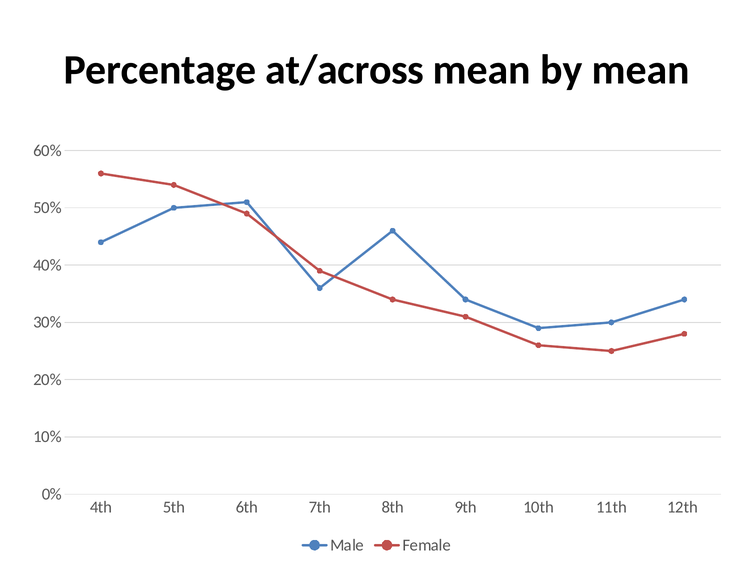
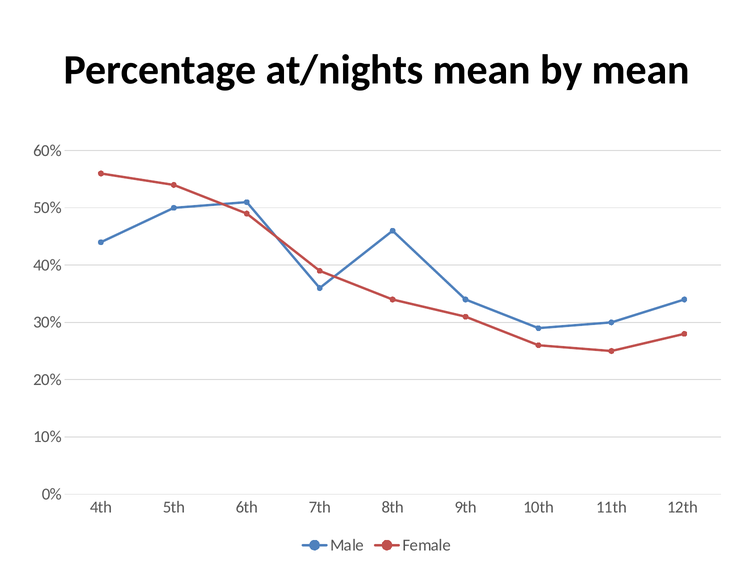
at/across: at/across -> at/nights
